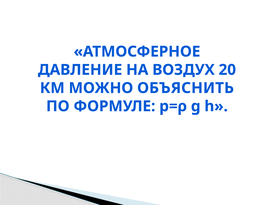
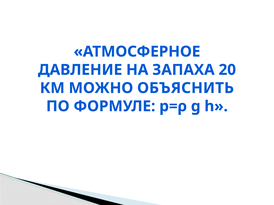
ВОЗДУХ: ВОЗДУХ -> ЗАПАХА
